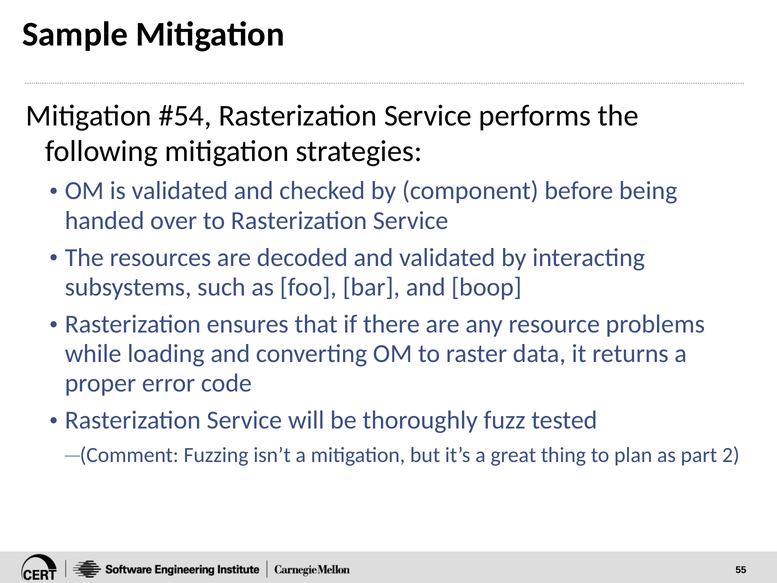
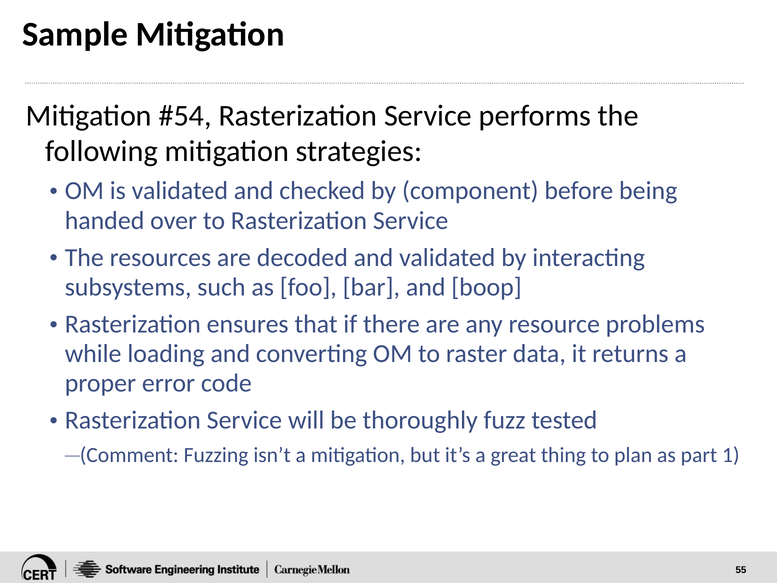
2: 2 -> 1
